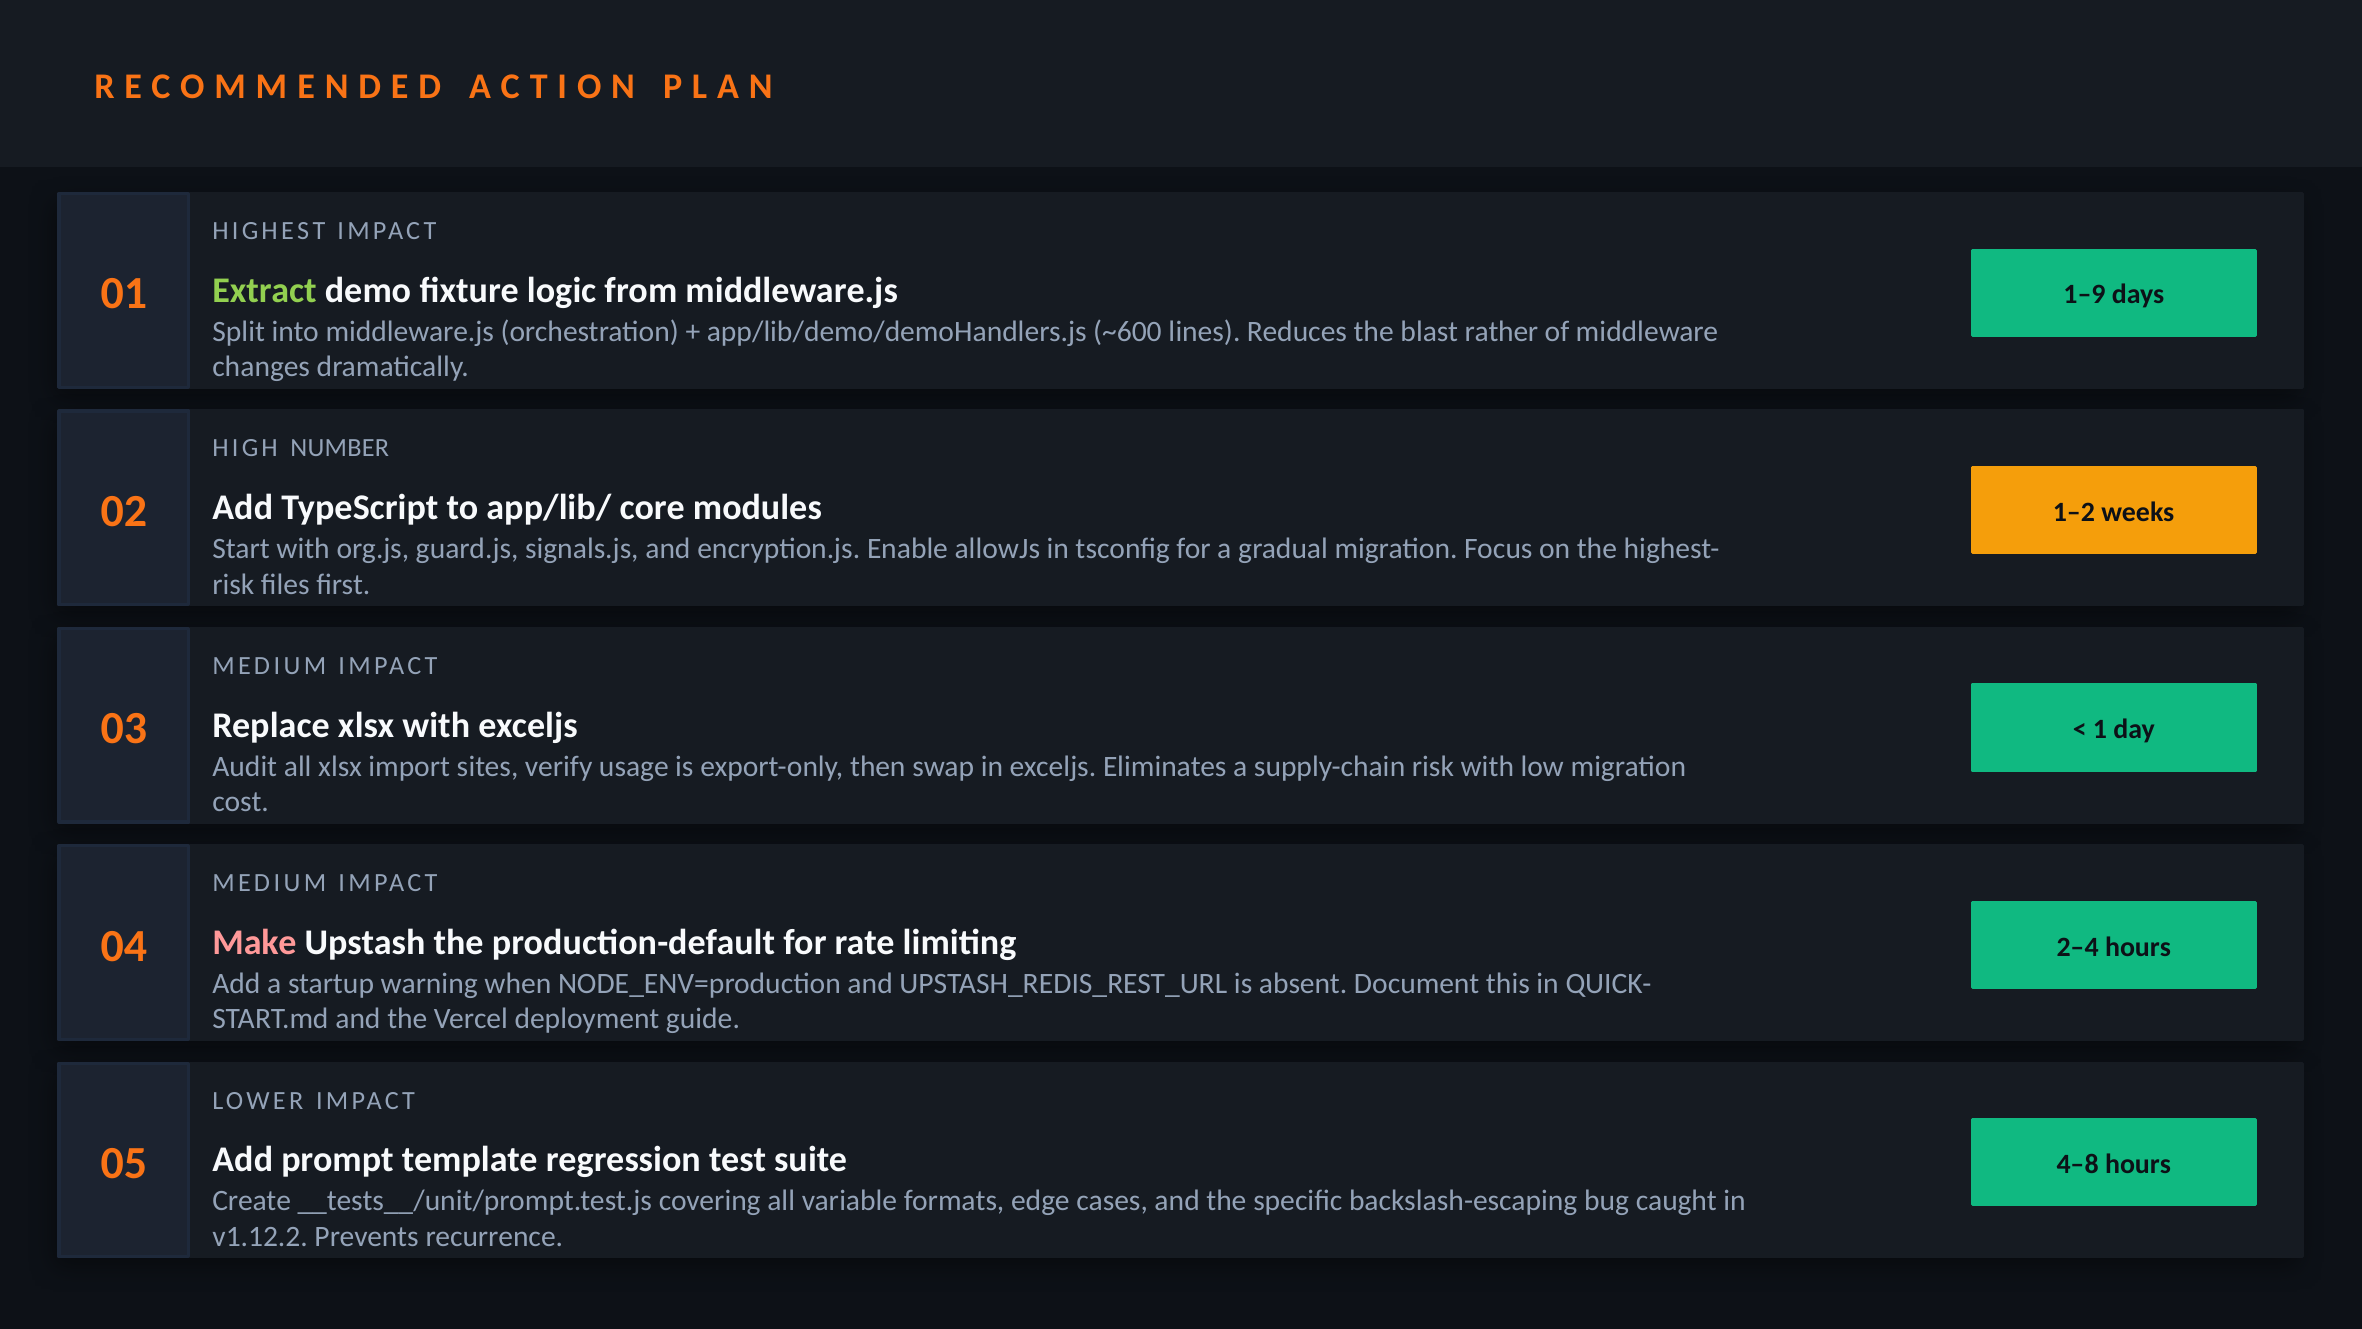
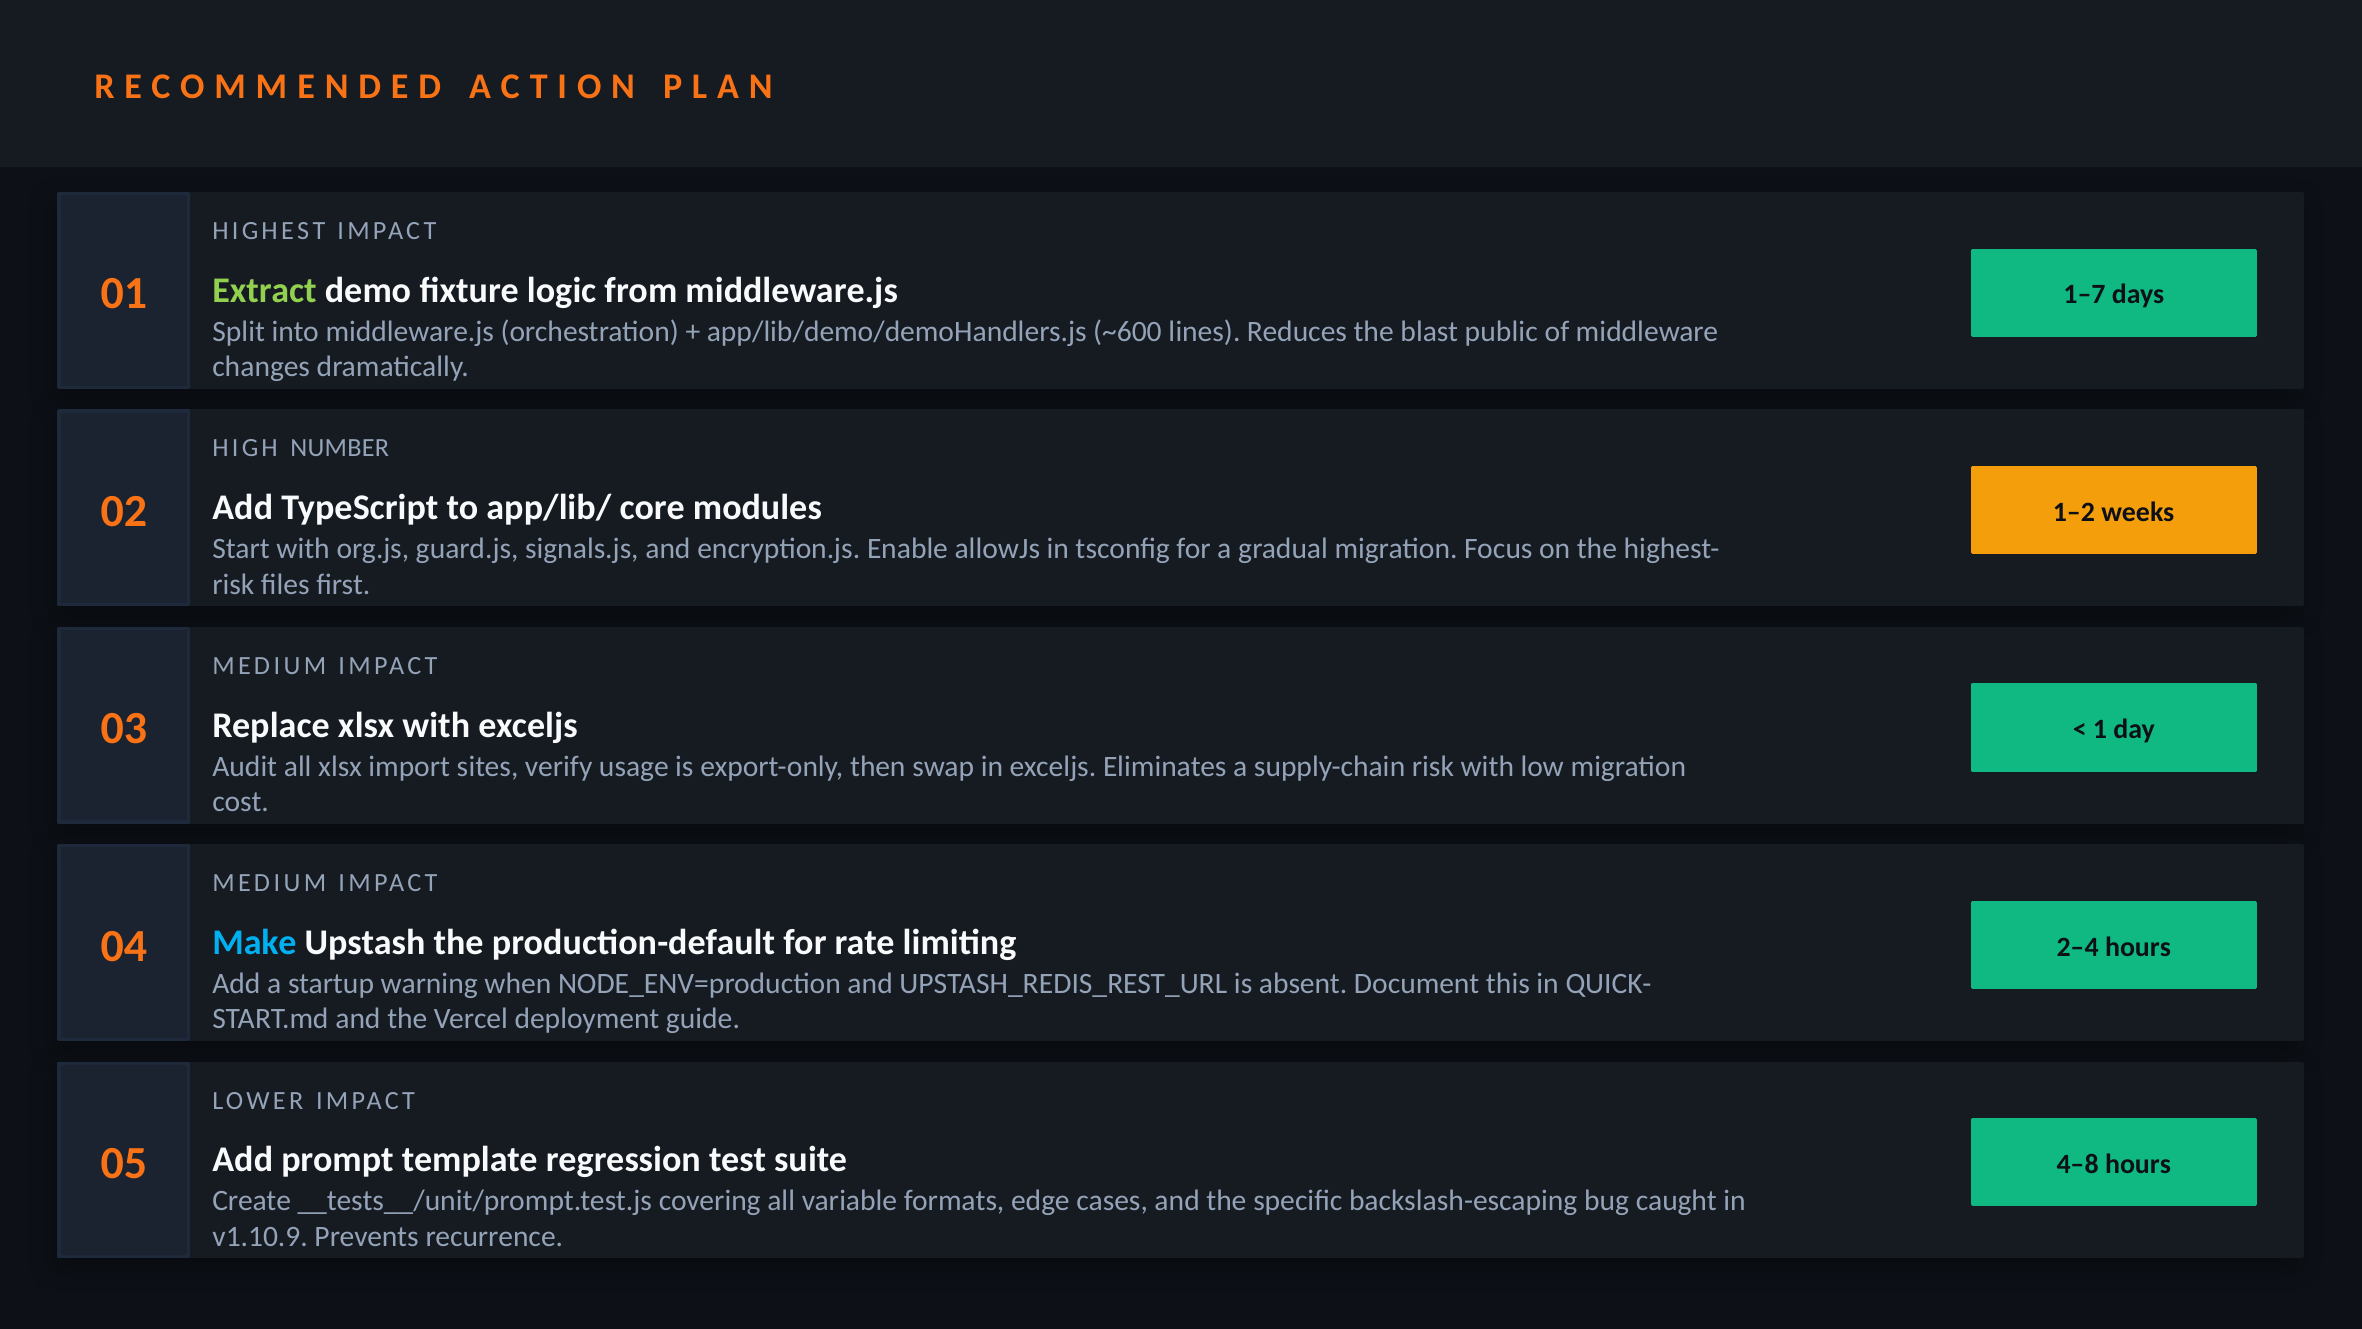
1–9: 1–9 -> 1–7
rather: rather -> public
Make colour: pink -> light blue
v1.12.2: v1.12.2 -> v1.10.9
